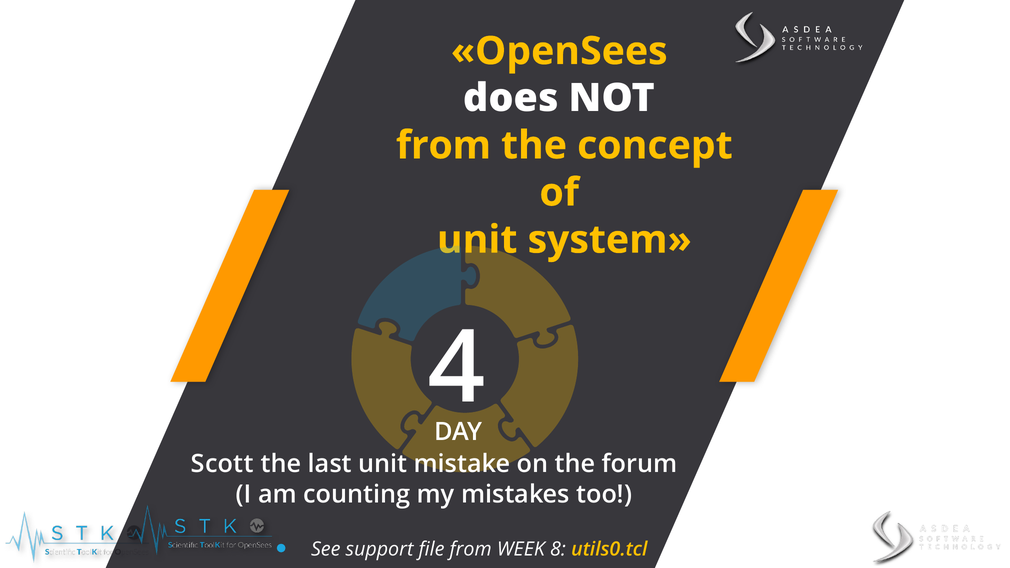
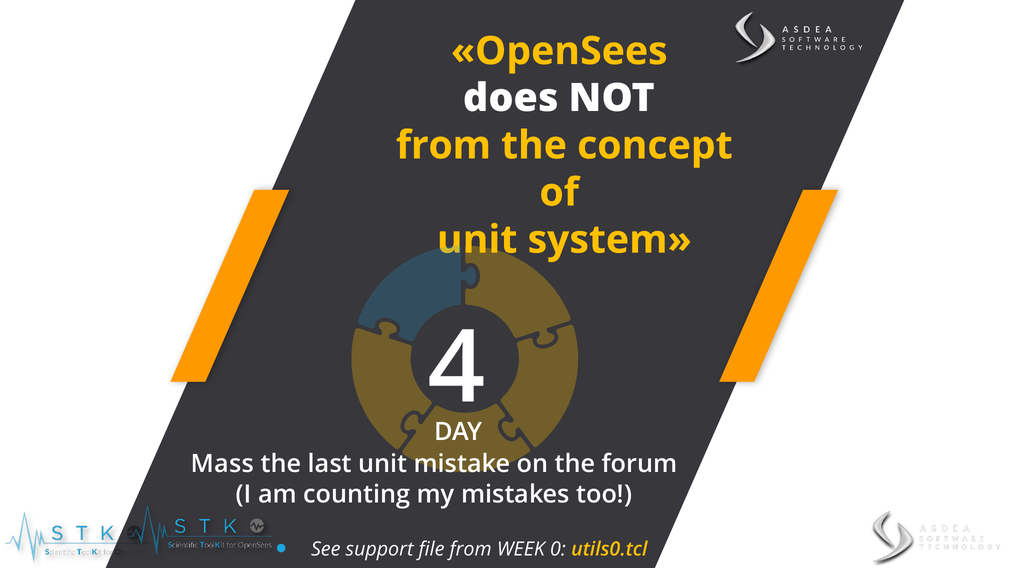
Scott: Scott -> Mass
8: 8 -> 0
